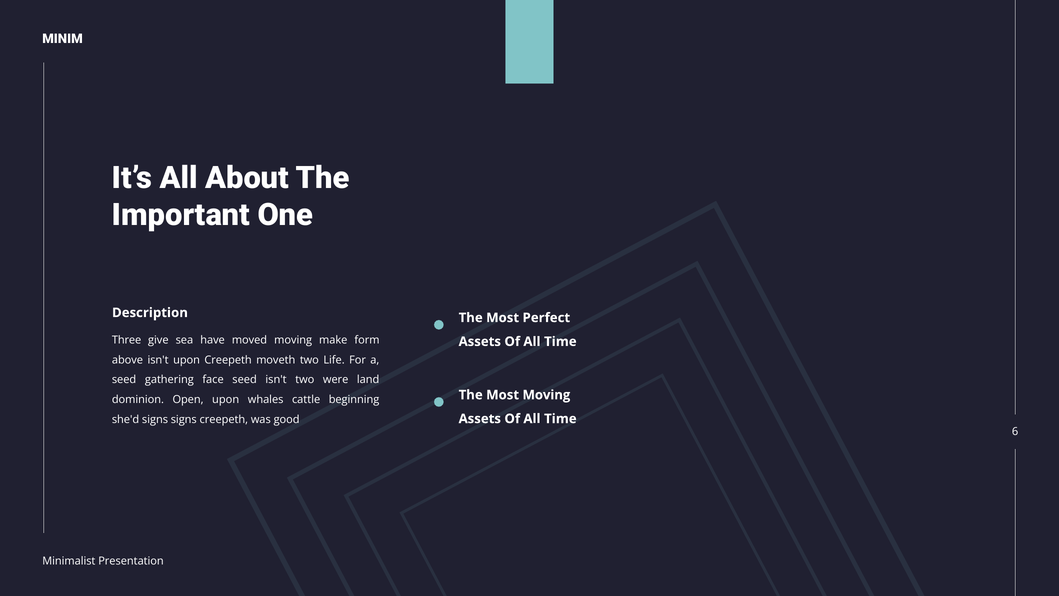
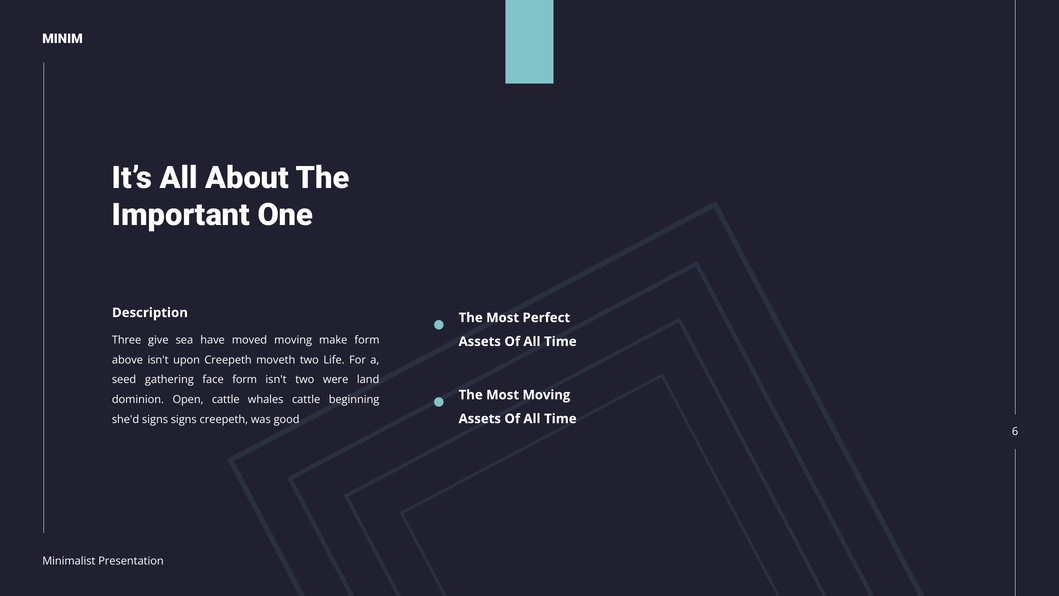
face seed: seed -> form
Open upon: upon -> cattle
